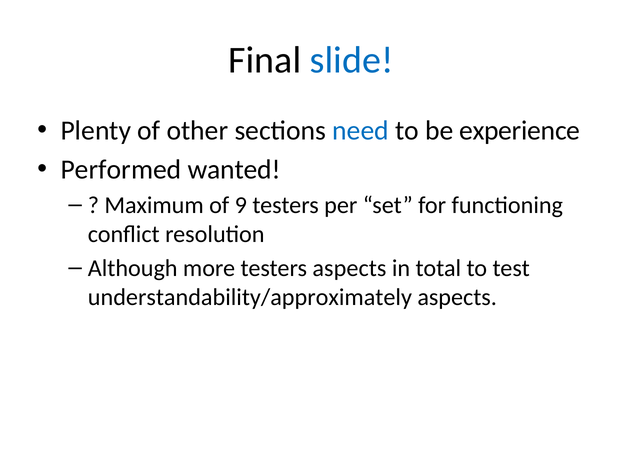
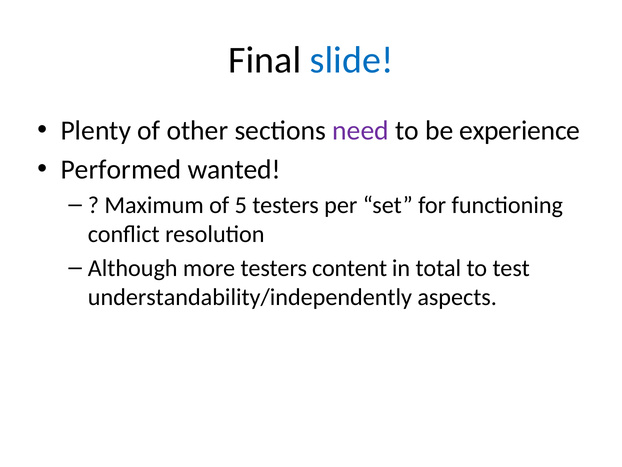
need colour: blue -> purple
9: 9 -> 5
testers aspects: aspects -> content
understandability/approximately: understandability/approximately -> understandability/independently
